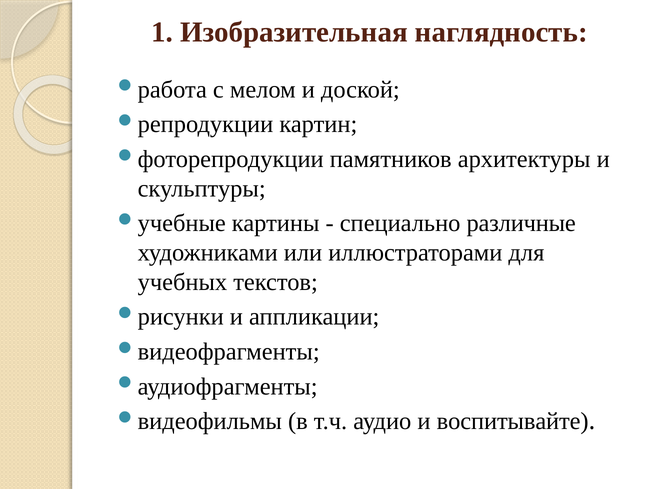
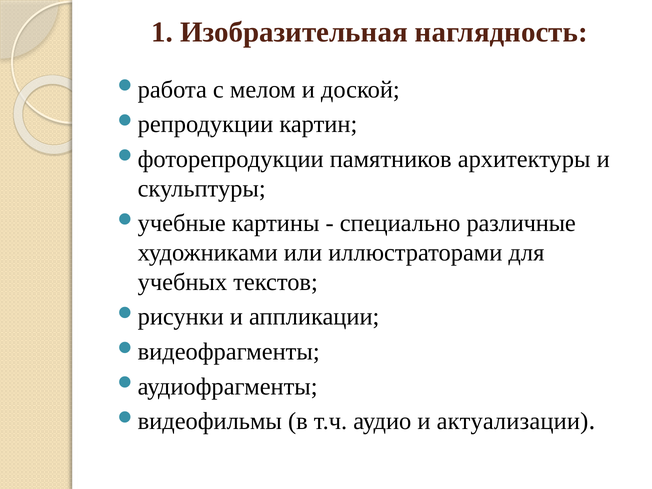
воспитывайте: воспитывайте -> актуализации
